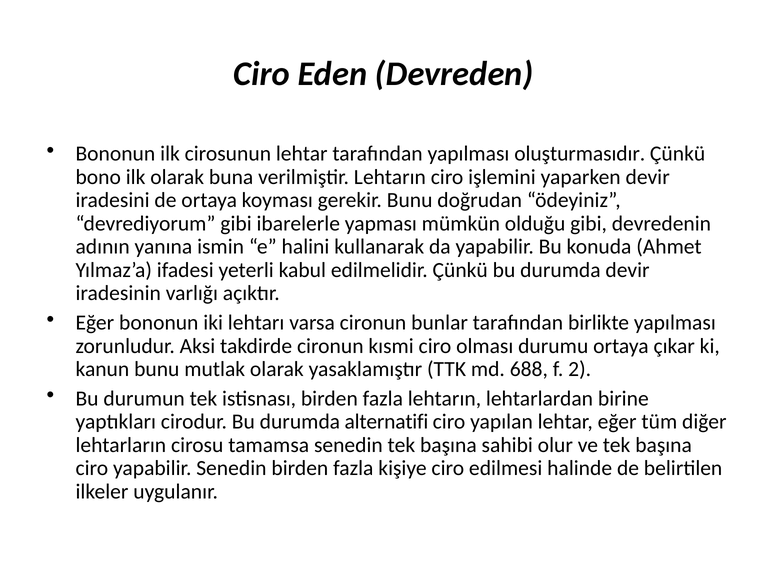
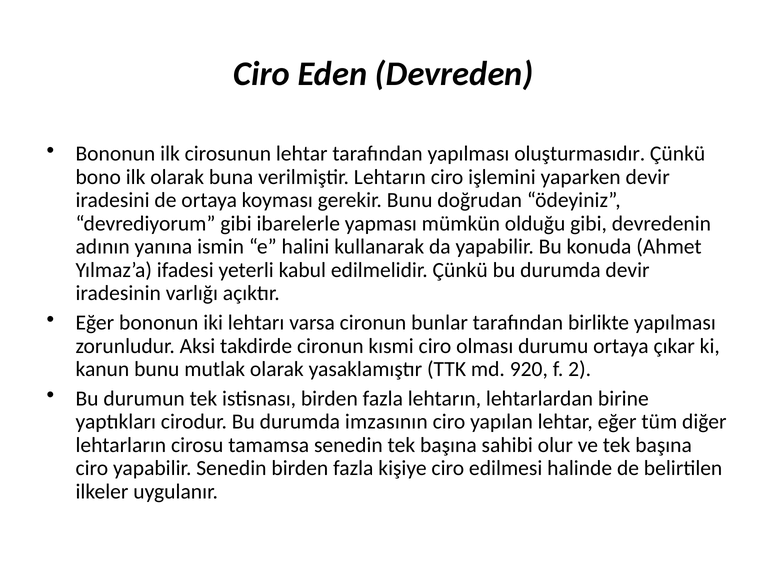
688: 688 -> 920
alternatifi: alternatifi -> imzasının
